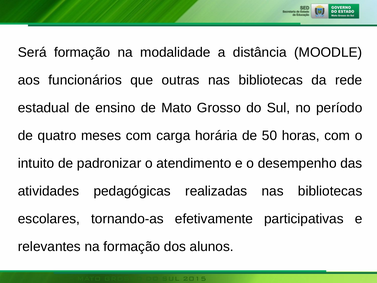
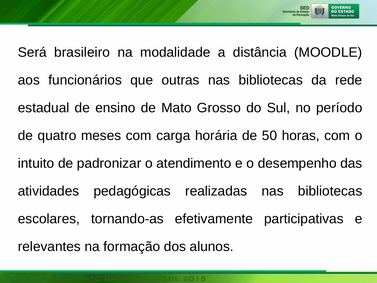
Será formação: formação -> brasileiro
